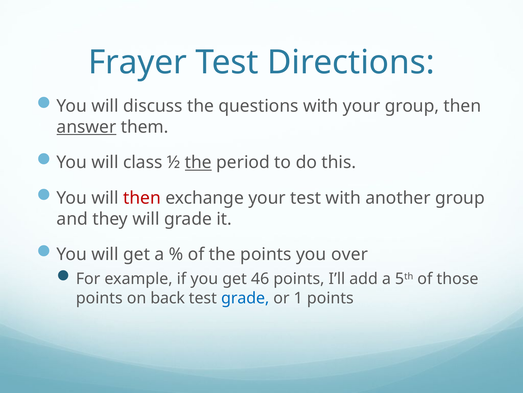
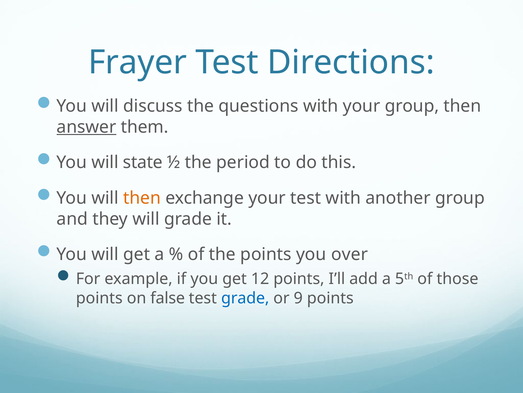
class: class -> state
the at (198, 162) underline: present -> none
then at (142, 198) colour: red -> orange
46: 46 -> 12
back: back -> false
1: 1 -> 9
